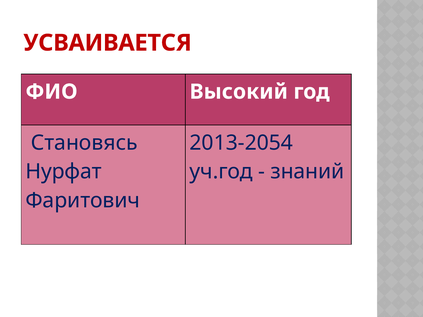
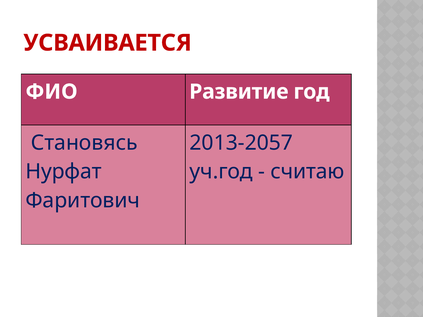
Высокий: Высокий -> Развитие
2013-2054: 2013-2054 -> 2013-2057
знаний: знаний -> считаю
